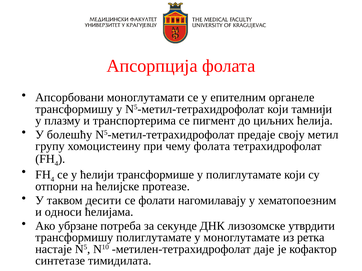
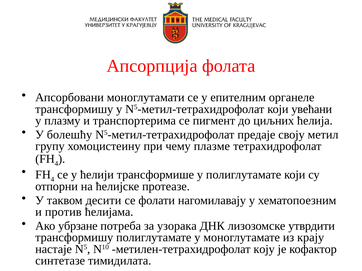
тамнији: тамнији -> увећани
чему фолата: фолата -> плазме
односи: односи -> против
секунде: секунде -> узорака
ретка: ретка -> крају
дајe: дајe -> коју
